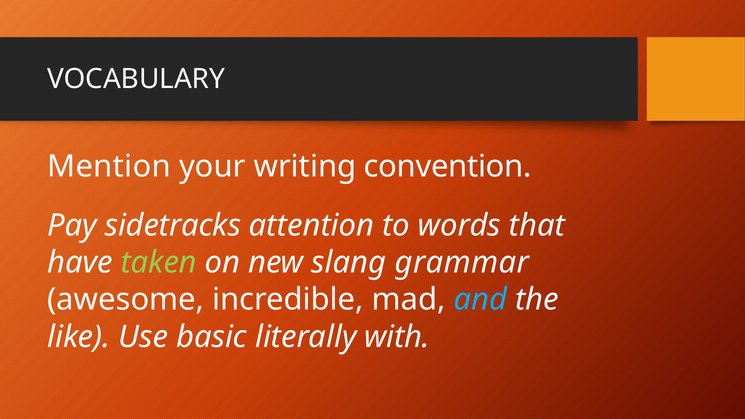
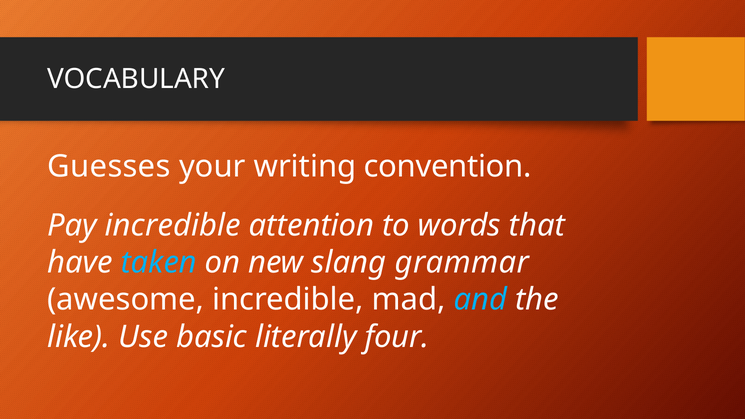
Mention: Mention -> Guesses
Pay sidetracks: sidetracks -> incredible
taken colour: light green -> light blue
with: with -> four
